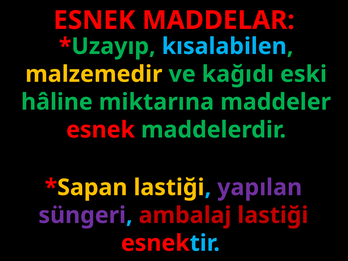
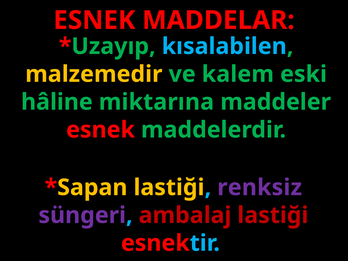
kağıdı: kağıdı -> kalem
yapılan: yapılan -> renksiz
